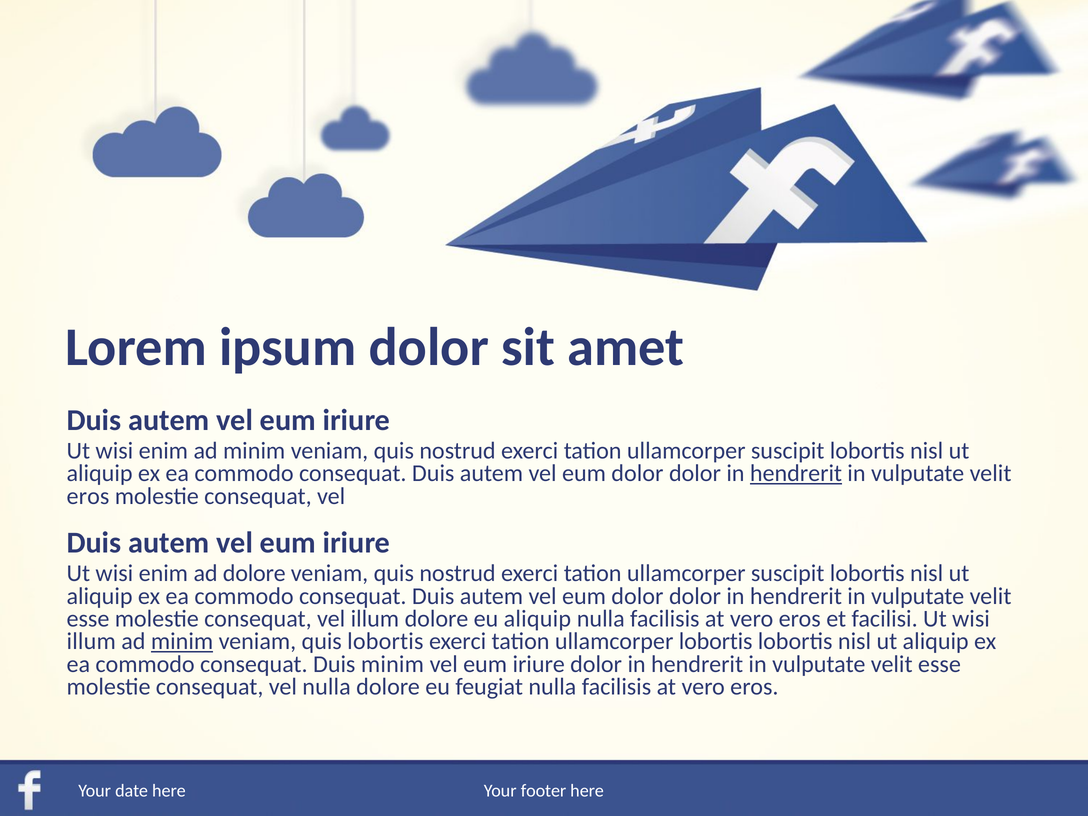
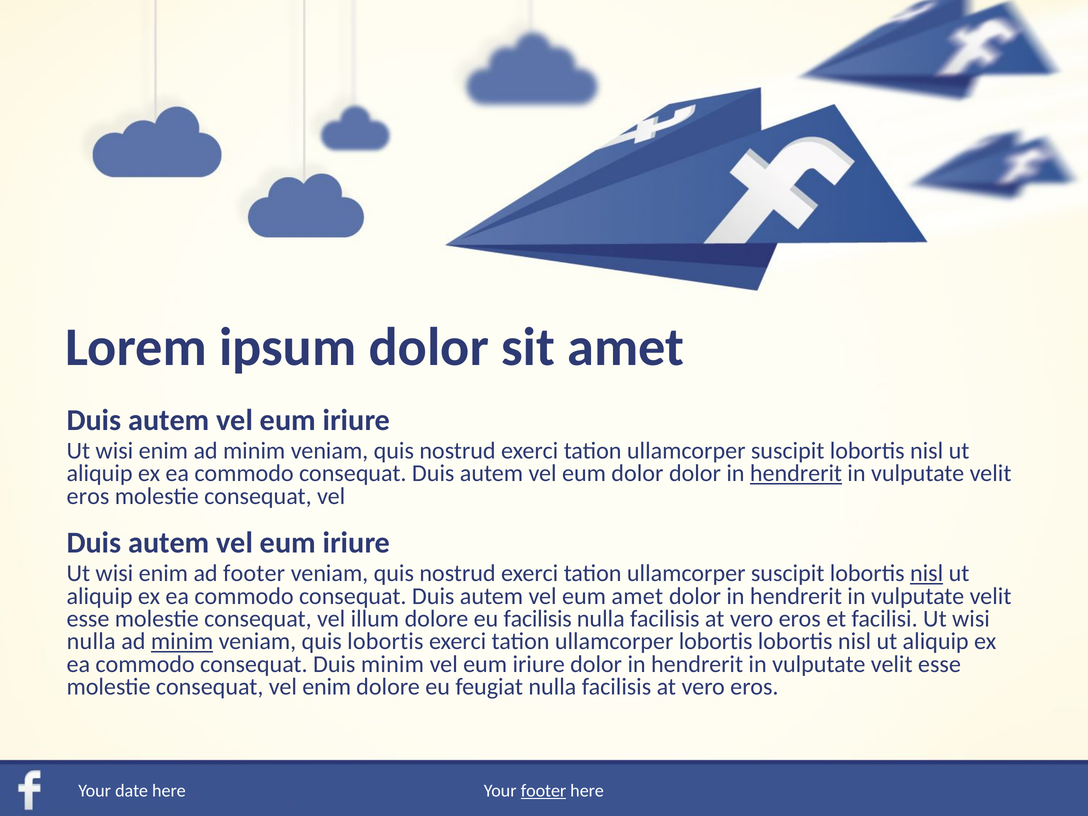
ad dolore: dolore -> footer
nisl at (927, 573) underline: none -> present
dolor at (637, 596): dolor -> amet
eu aliquip: aliquip -> facilisis
illum at (91, 641): illum -> nulla
vel nulla: nulla -> enim
footer at (544, 791) underline: none -> present
